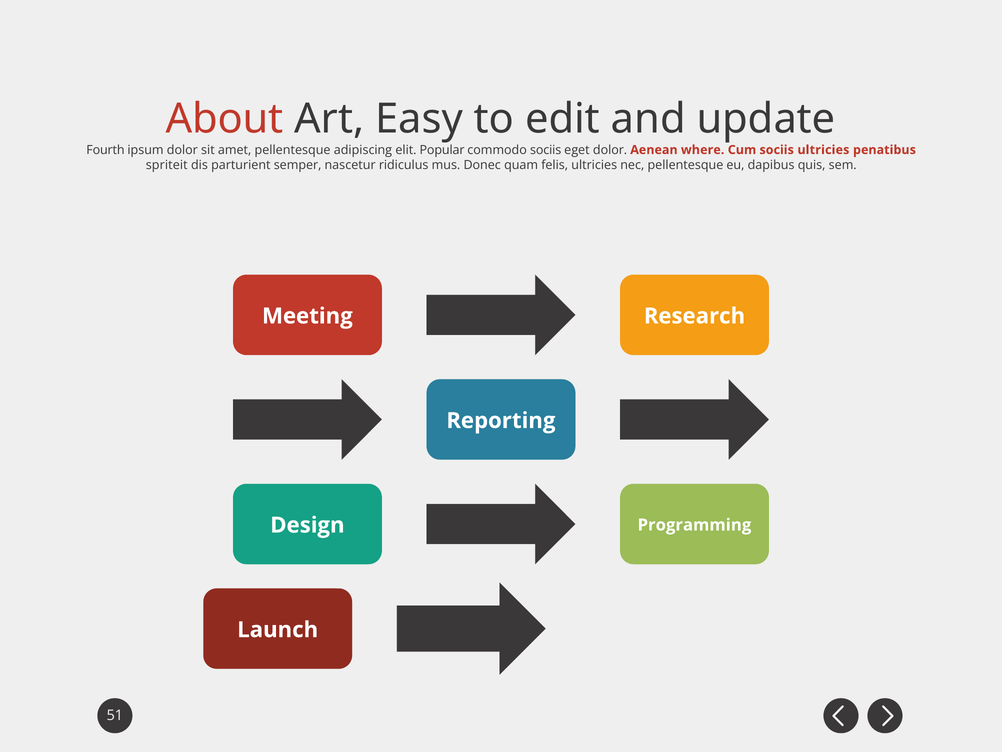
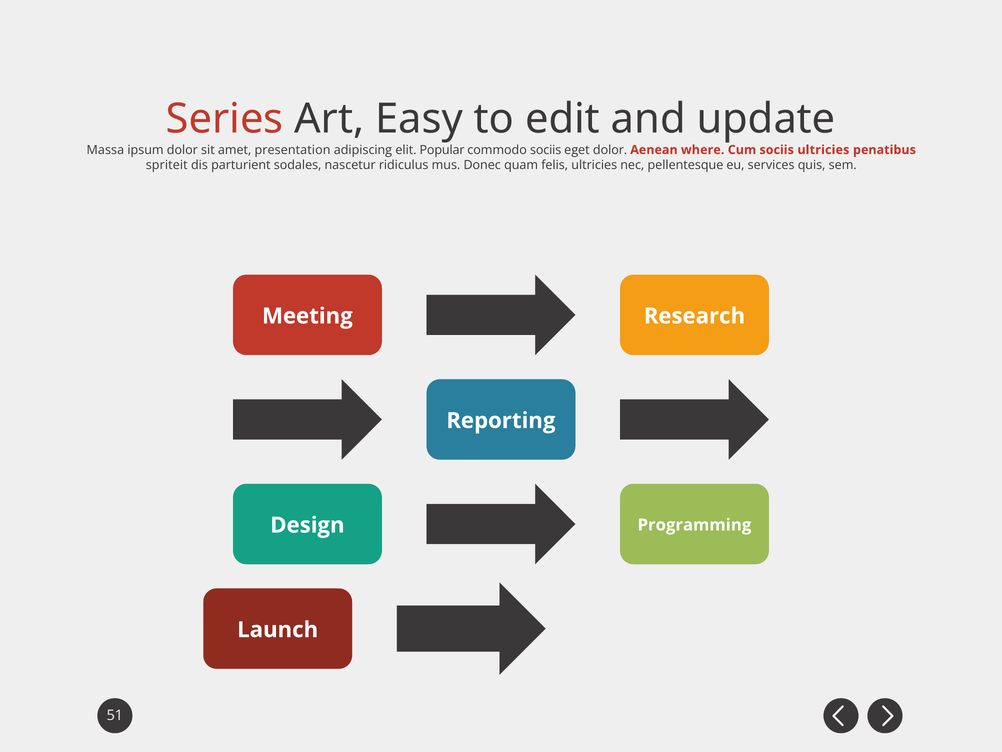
About: About -> Series
Fourth: Fourth -> Massa
amet pellentesque: pellentesque -> presentation
semper: semper -> sodales
dapibus: dapibus -> services
